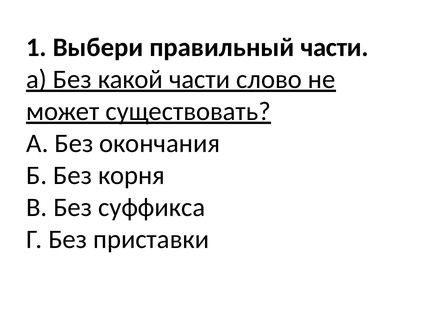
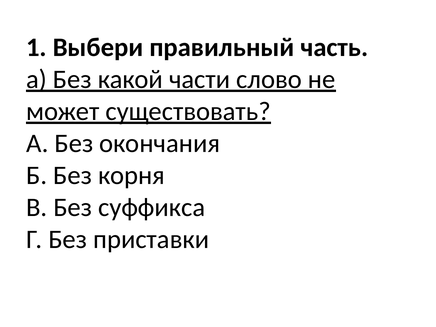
правильный части: части -> часть
